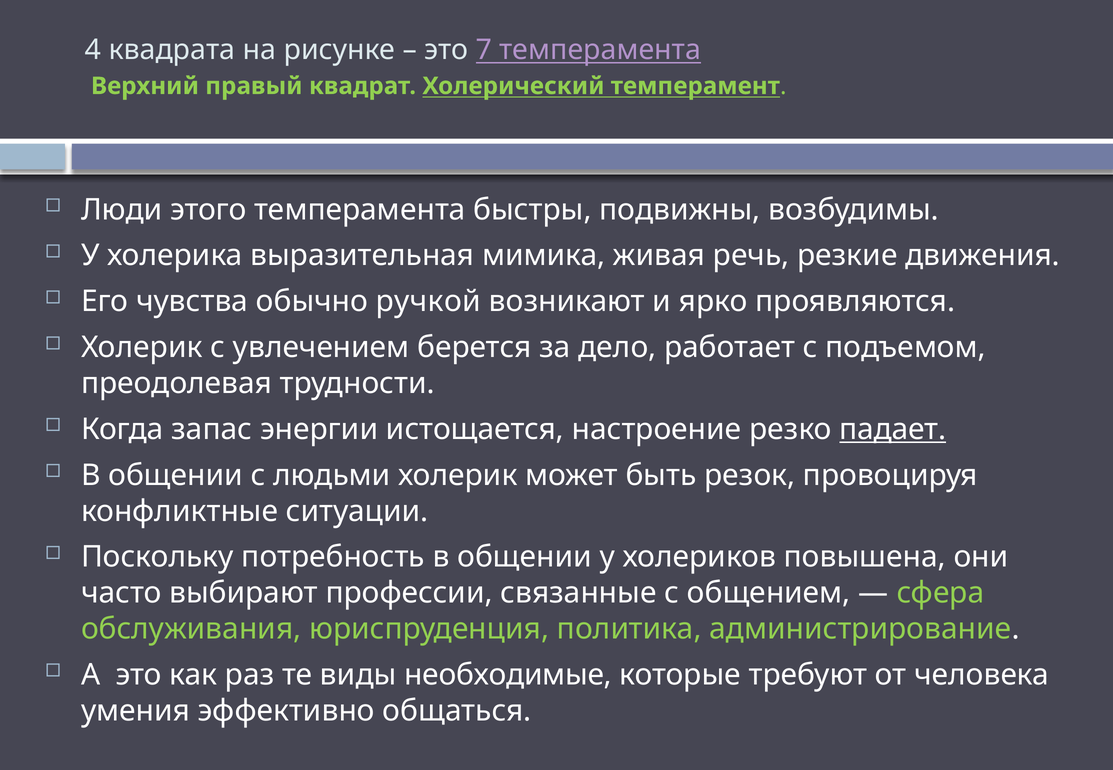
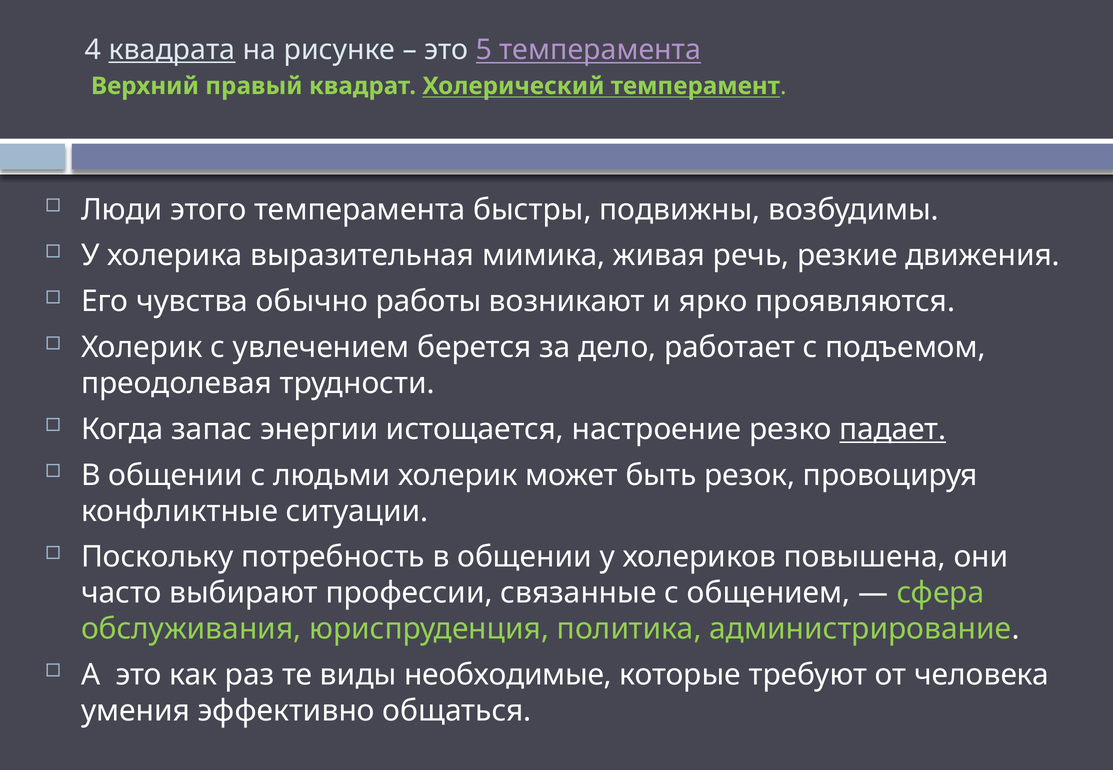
квадрата underline: none -> present
7: 7 -> 5
ручкой: ручкой -> работы
